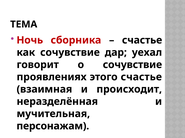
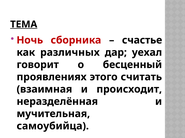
ТЕМА underline: none -> present
как сочувствие: сочувствие -> различных
о сочувствие: сочувствие -> бесценный
этого счастье: счастье -> считать
персонажам: персонажам -> самоубийца
